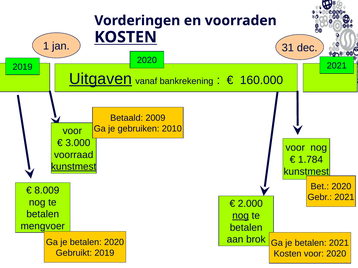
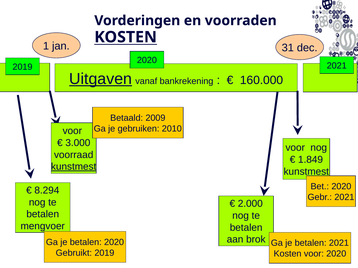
1.784: 1.784 -> 1.849
8.009: 8.009 -> 8.294
nog at (241, 216) underline: present -> none
